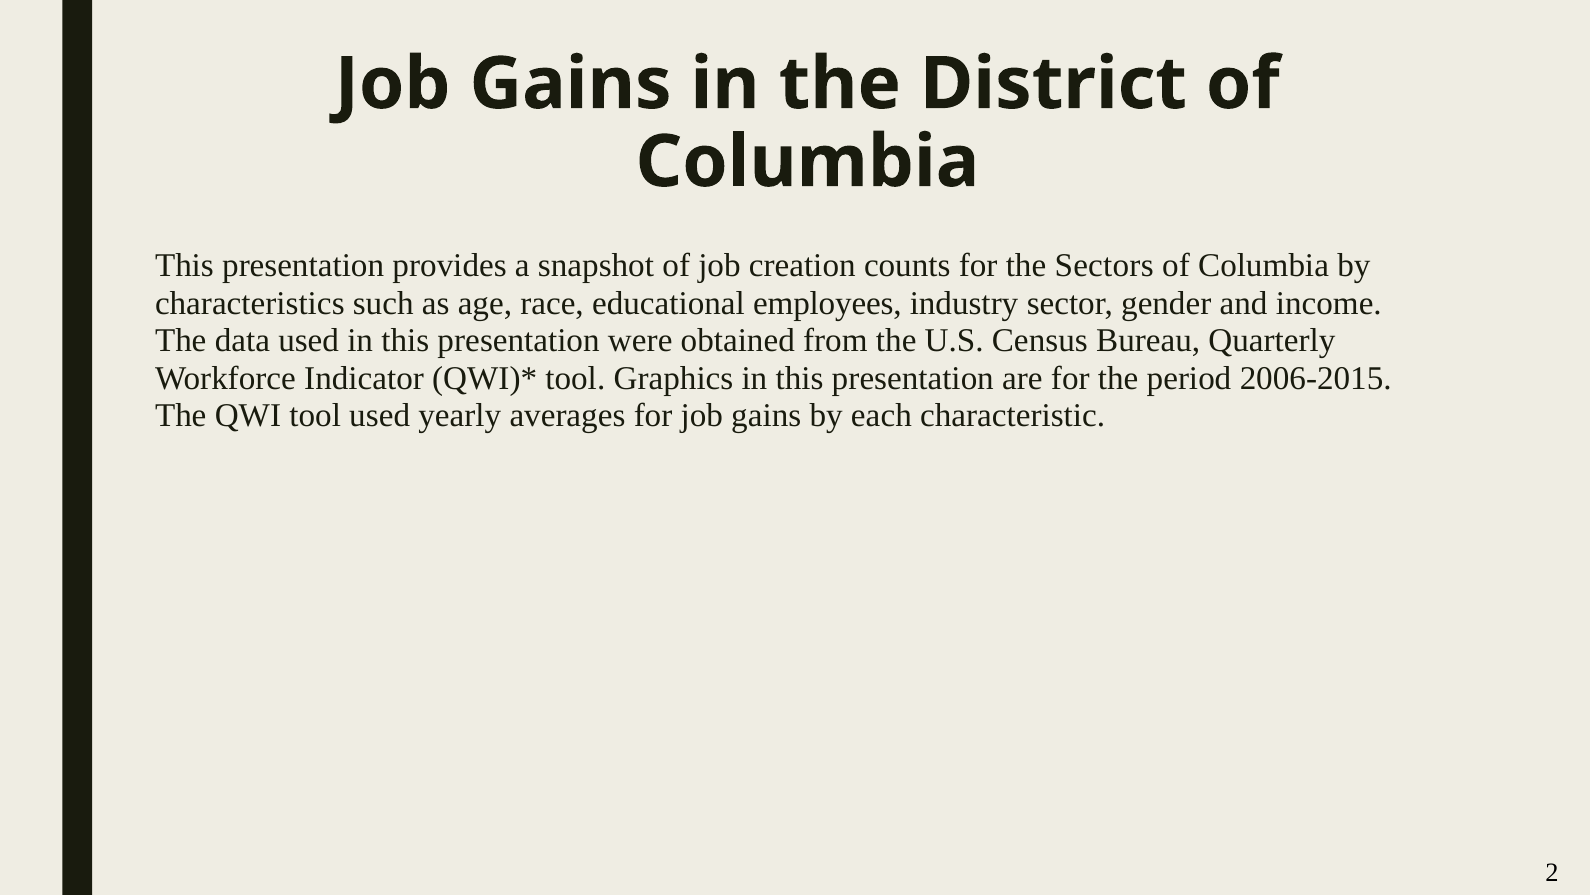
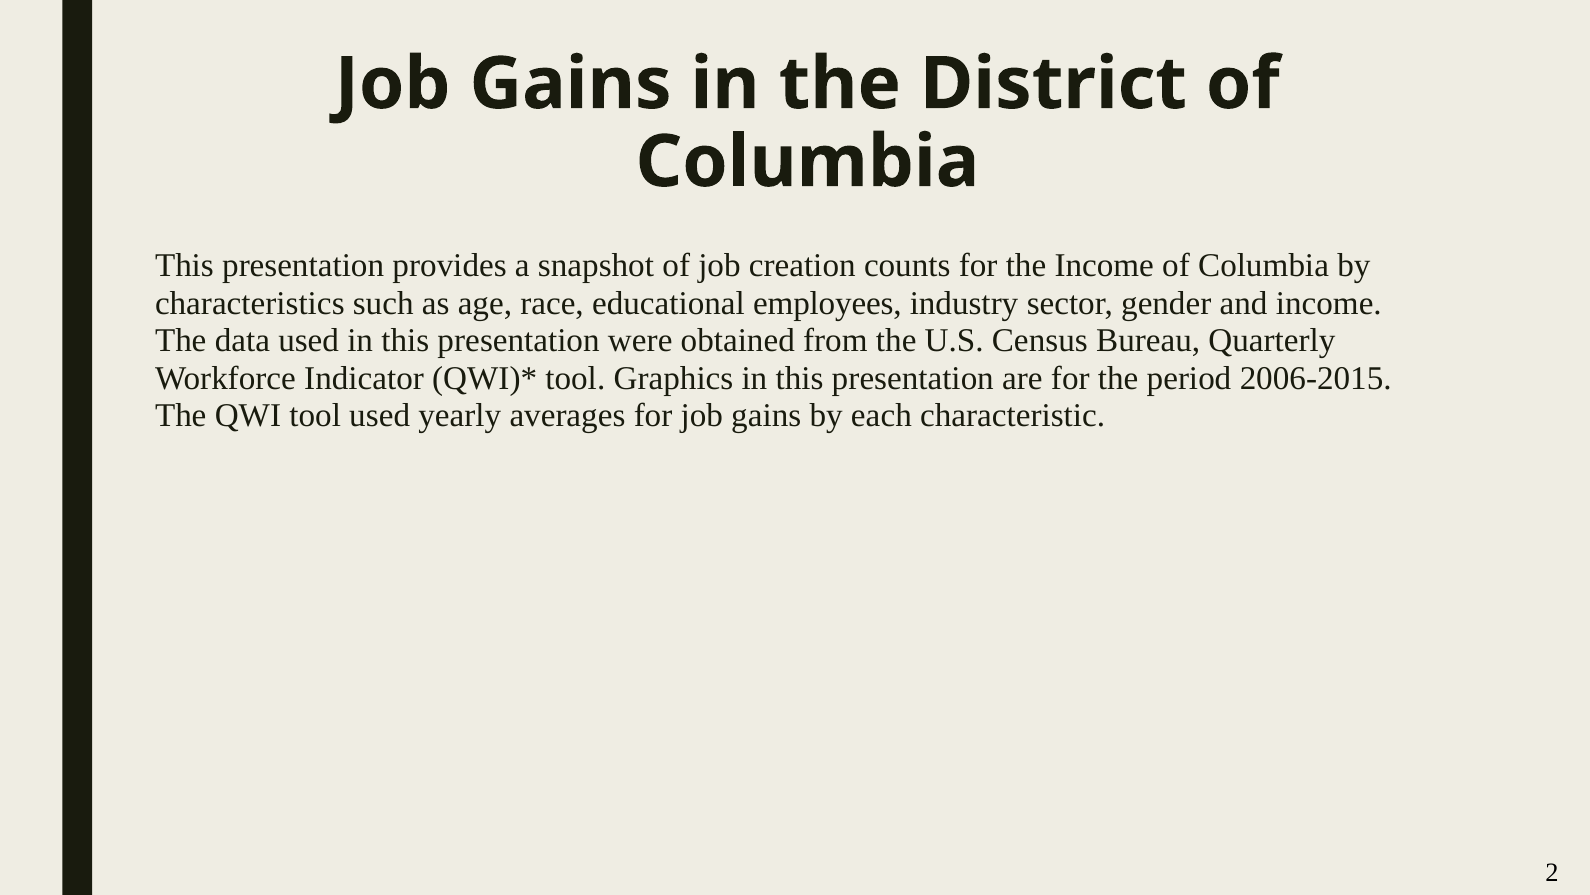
the Sectors: Sectors -> Income
